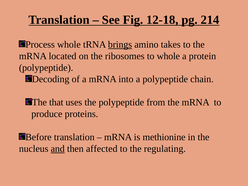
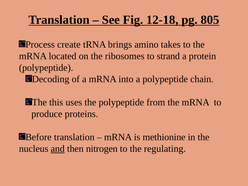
214: 214 -> 805
Process whole: whole -> create
brings underline: present -> none
to whole: whole -> strand
that: that -> this
affected: affected -> nitrogen
